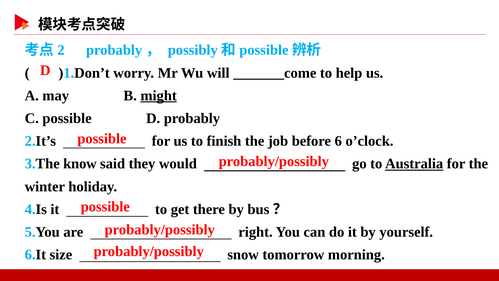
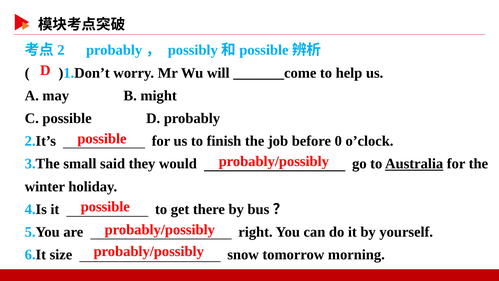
might underline: present -> none
6: 6 -> 0
know: know -> small
